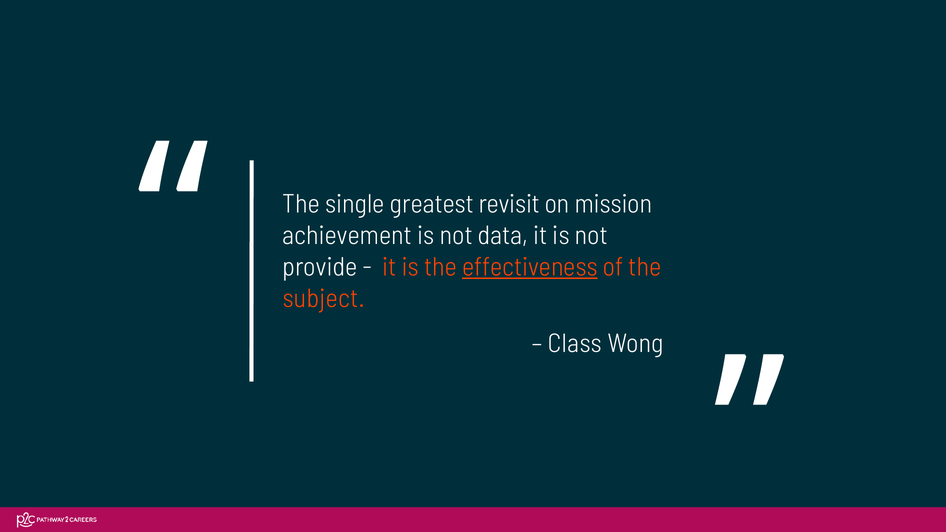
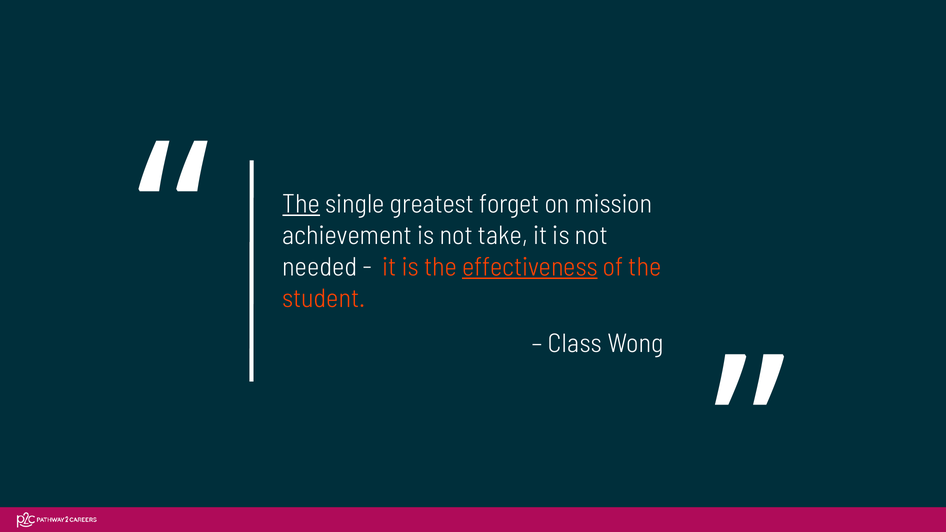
The at (301, 204) underline: none -> present
revisit: revisit -> forget
data: data -> take
provide: provide -> needed
subject: subject -> student
